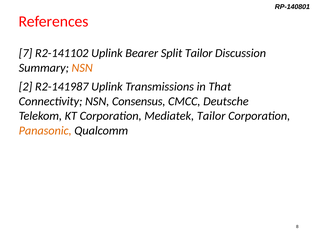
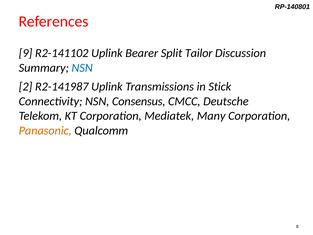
7: 7 -> 9
NSN at (82, 68) colour: orange -> blue
That: That -> Stick
Mediatek Tailor: Tailor -> Many
